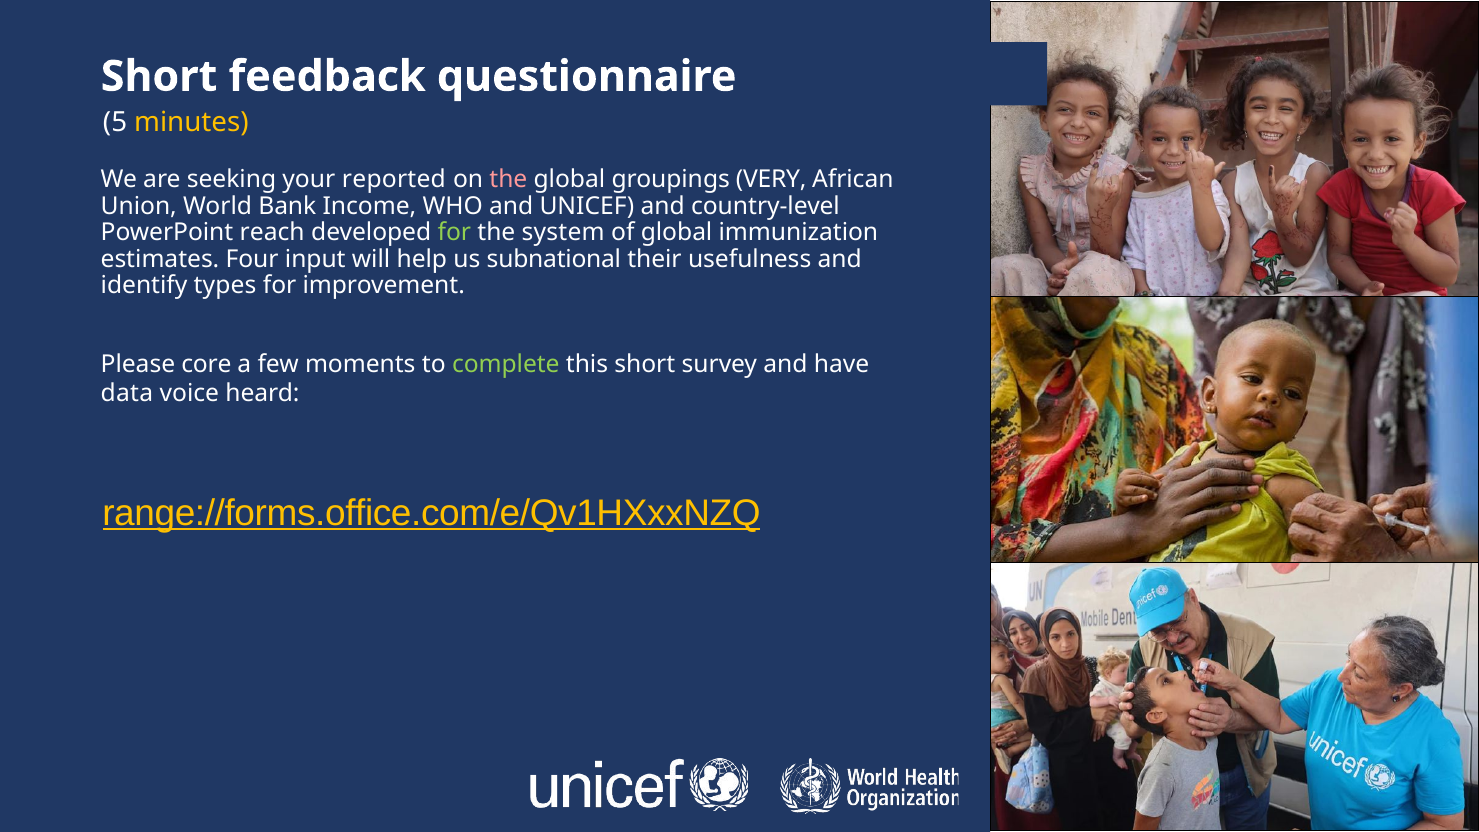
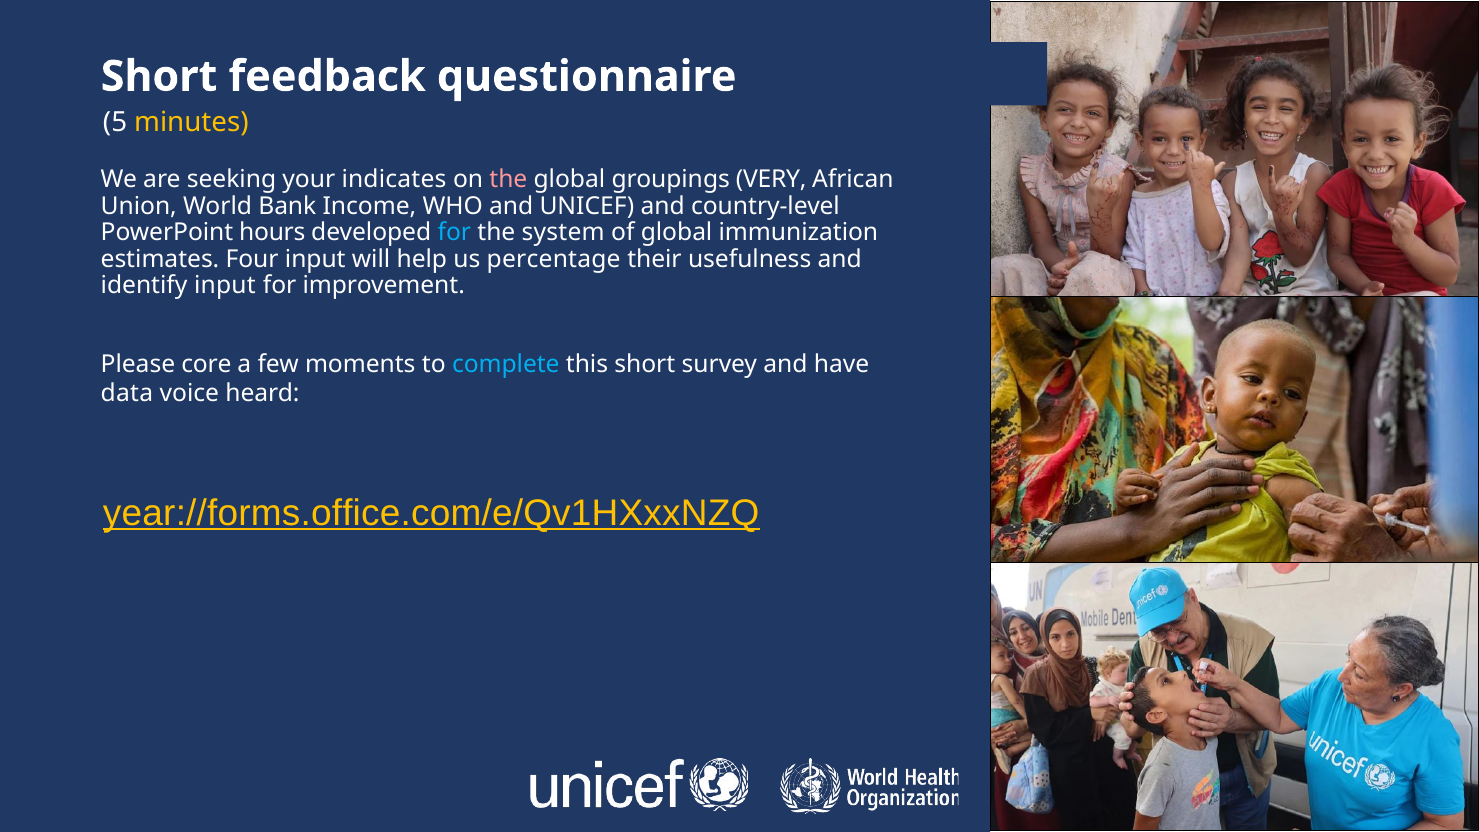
reported: reported -> indicates
reach: reach -> hours
for at (454, 233) colour: light green -> light blue
subnational: subnational -> percentage
identify types: types -> input
complete colour: light green -> light blue
range://forms.office.com/e/Qv1HXxxNZQ: range://forms.office.com/e/Qv1HXxxNZQ -> year://forms.office.com/e/Qv1HXxxNZQ
